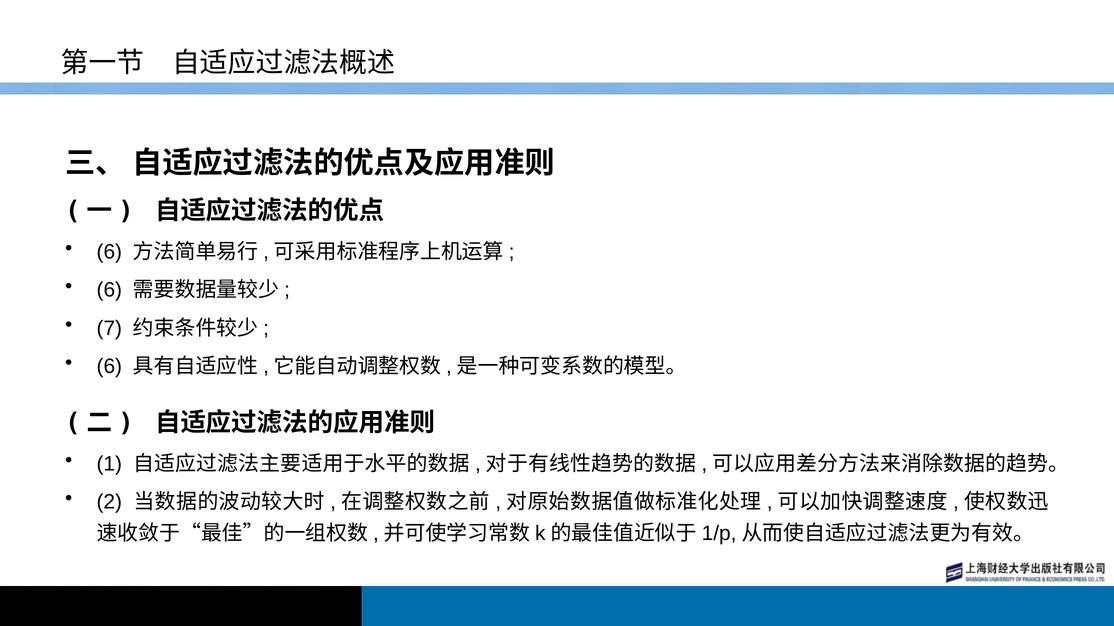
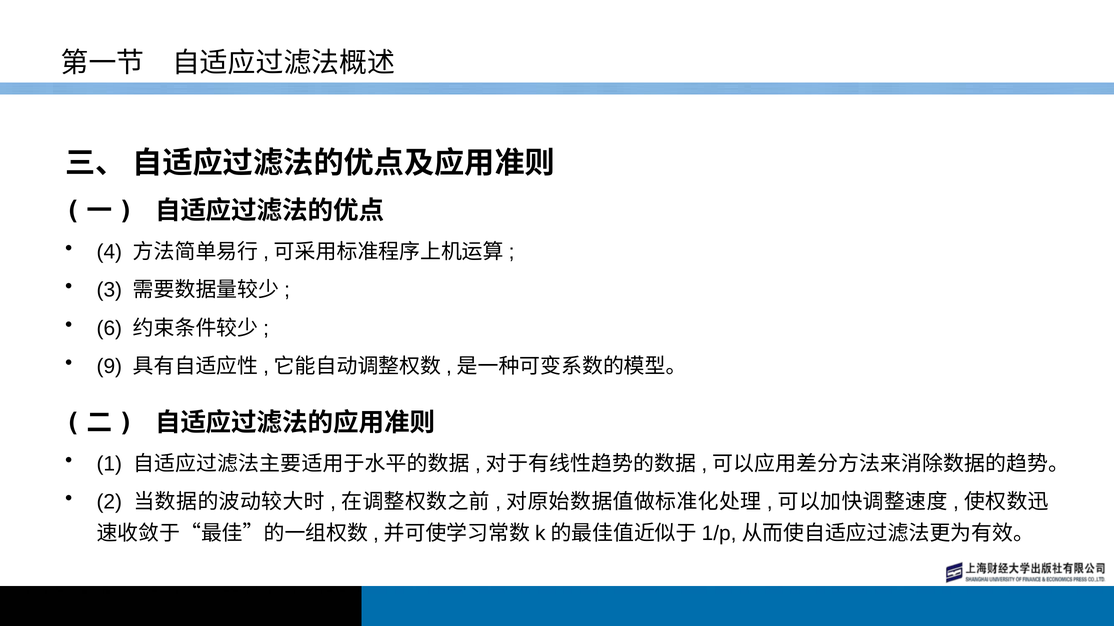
6 at (109, 252): 6 -> 4
6 at (109, 290): 6 -> 3
7: 7 -> 6
6 at (109, 367): 6 -> 9
